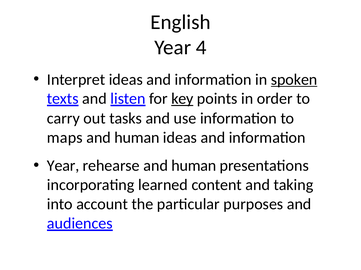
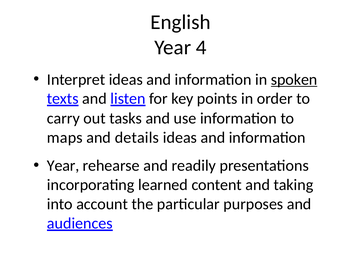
key underline: present -> none
human at (137, 138): human -> details
rehearse and human: human -> readily
